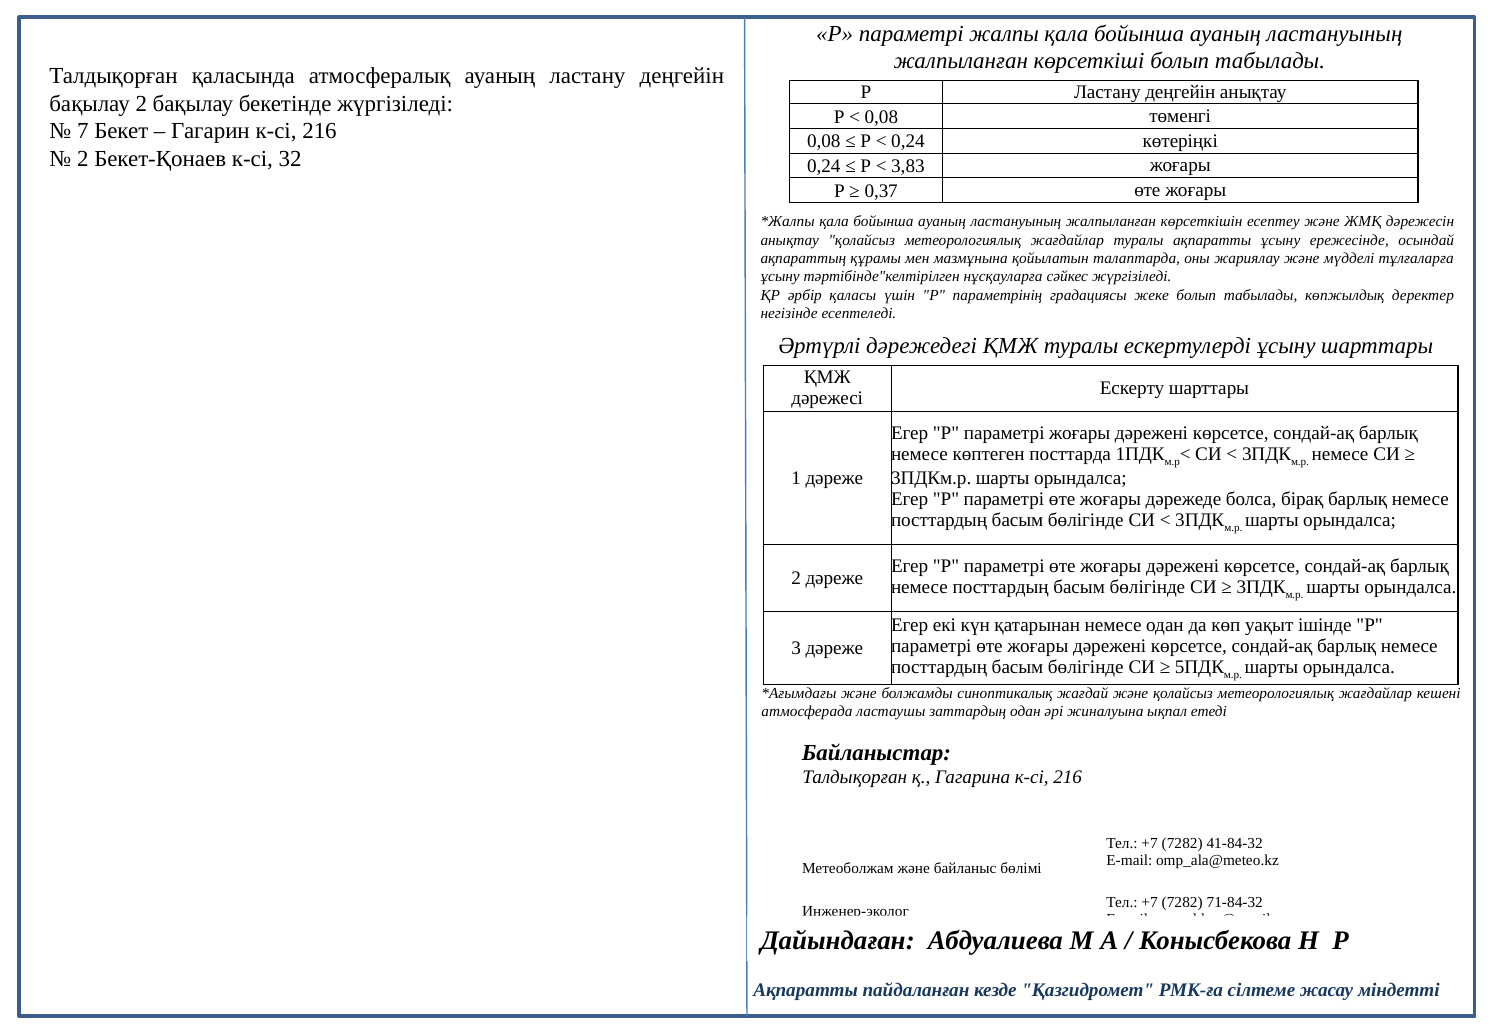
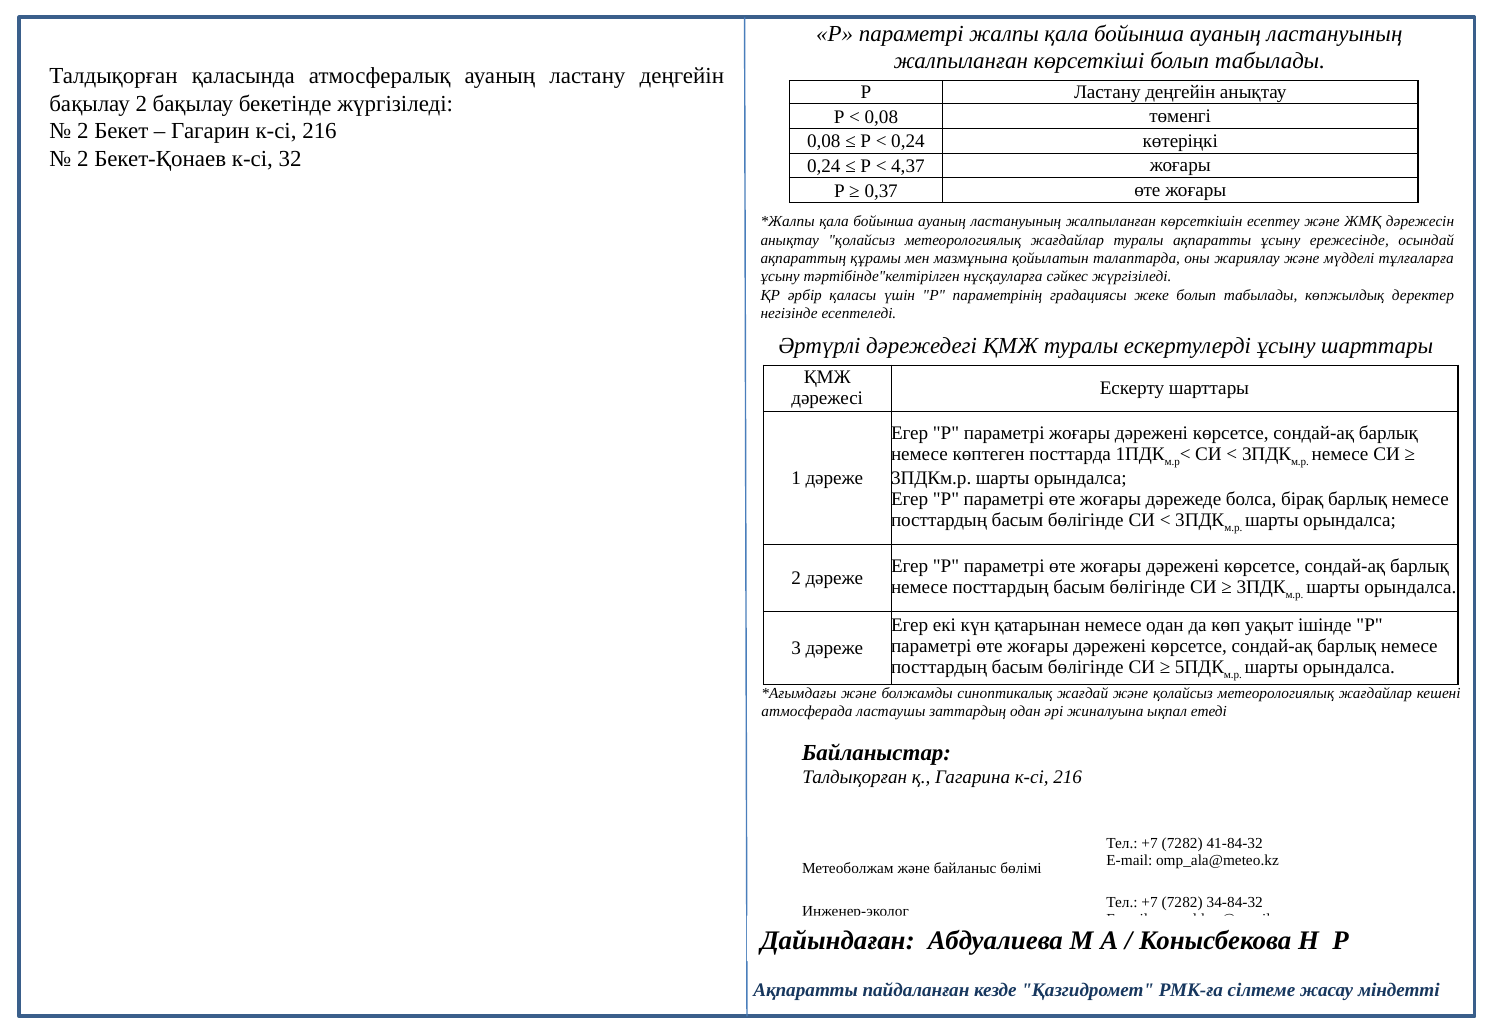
7 at (83, 131): 7 -> 2
3,83: 3,83 -> 4,37
71-84-32: 71-84-32 -> 34-84-32
